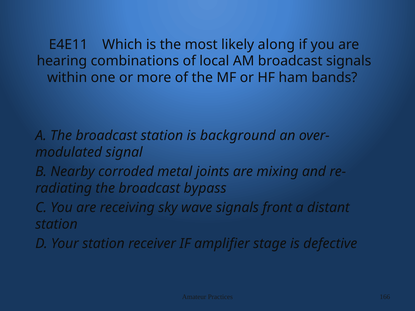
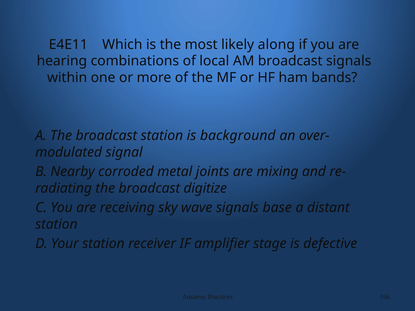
bypass: bypass -> digitize
front: front -> base
